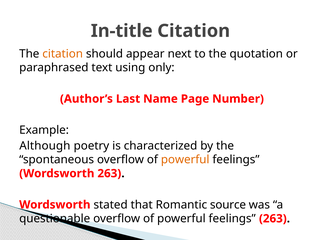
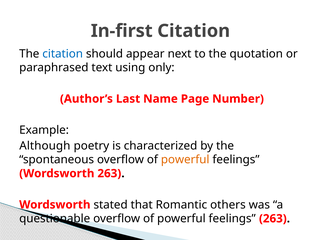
In-title: In-title -> In-first
citation at (63, 54) colour: orange -> blue
source: source -> others
